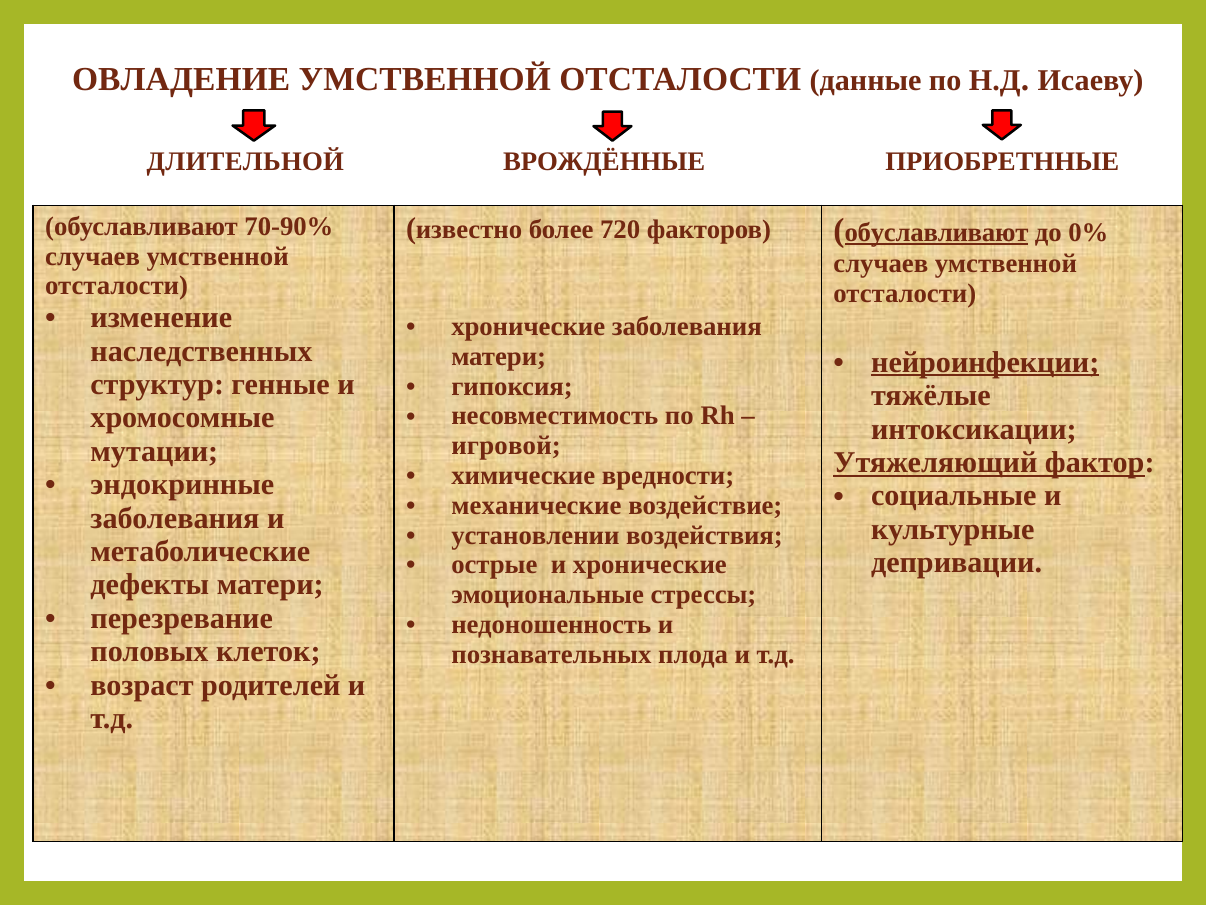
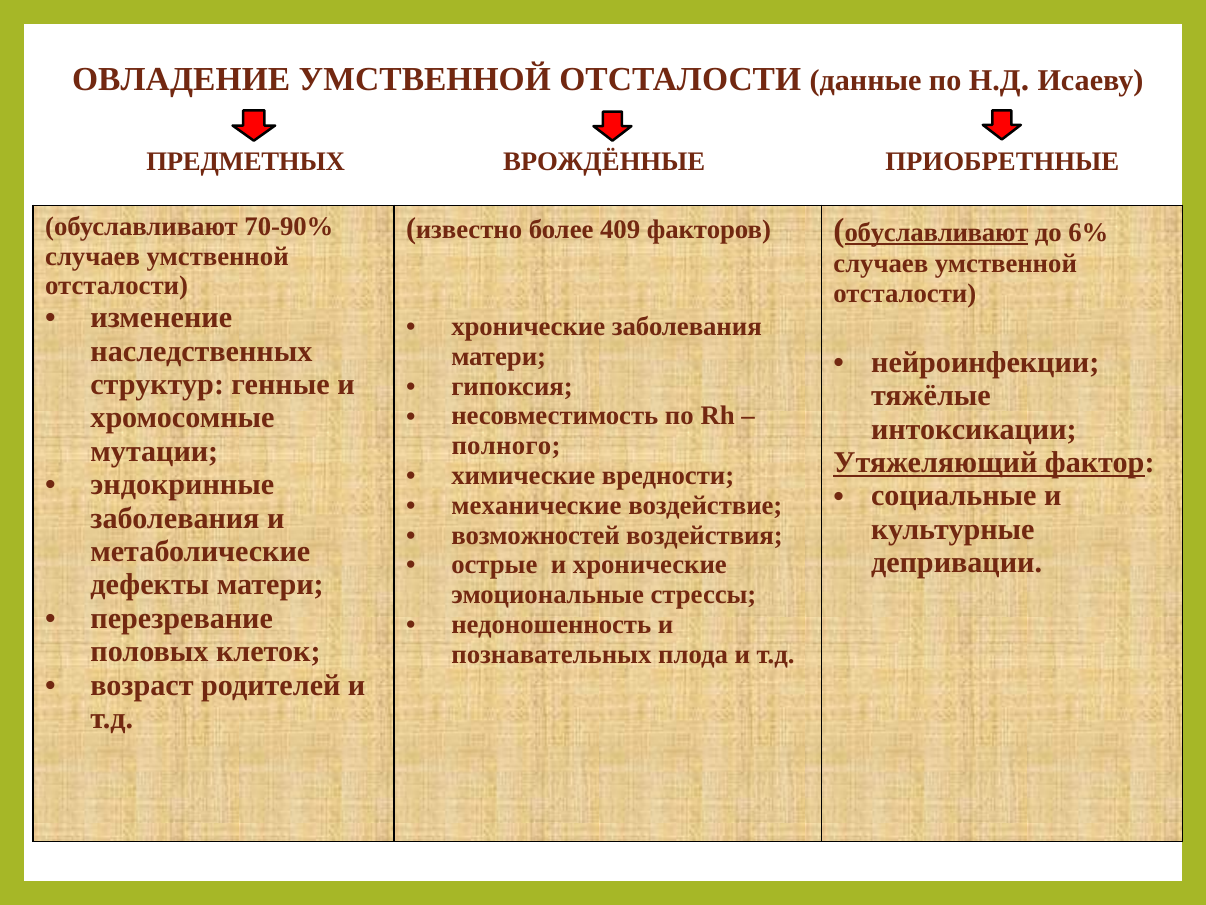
ДЛИТЕЛЬНОЙ: ДЛИТЕЛЬНОЙ -> ПРЕДМЕТНЫХ
720: 720 -> 409
0%: 0% -> 6%
нейроинфекции underline: present -> none
игровой: игровой -> полного
установлении: установлении -> возможностей
